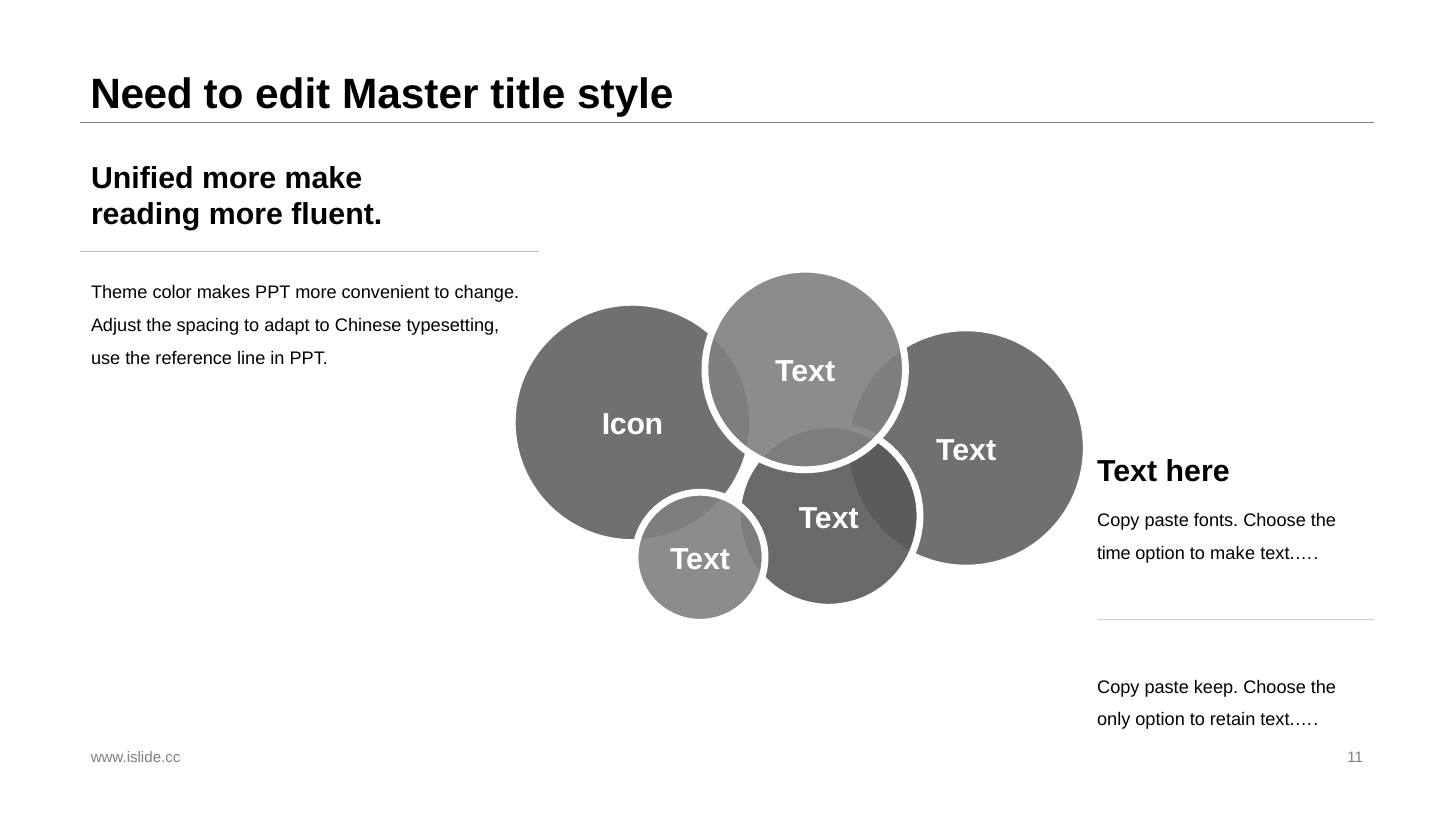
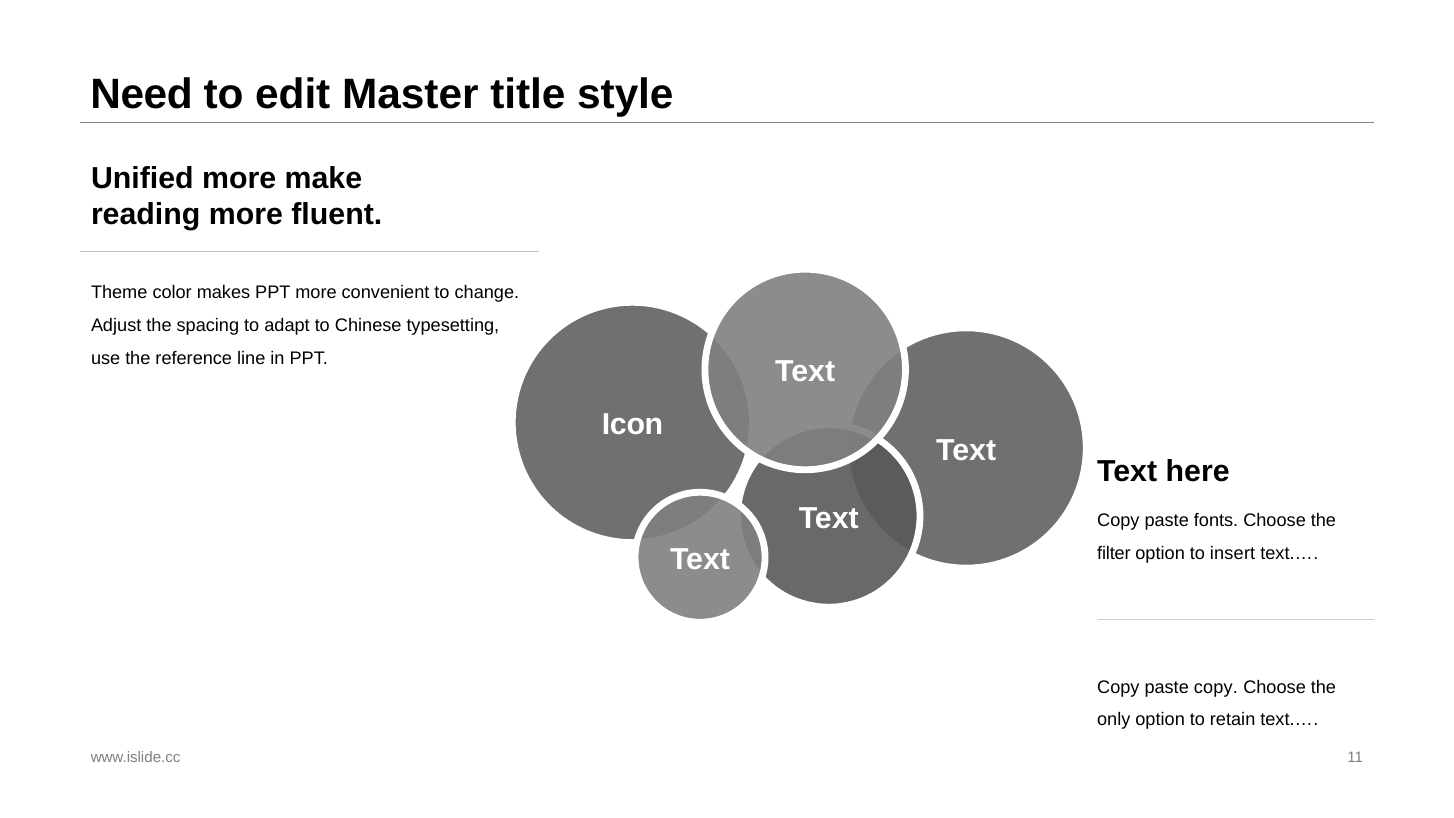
time: time -> filter
to make: make -> insert
paste keep: keep -> copy
